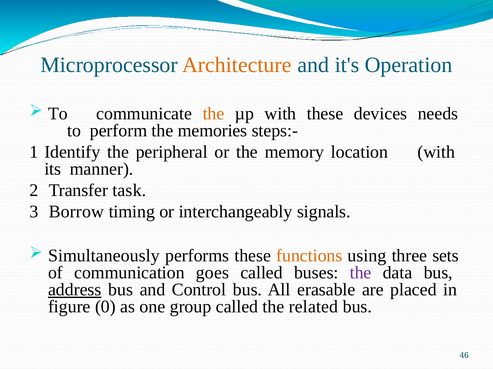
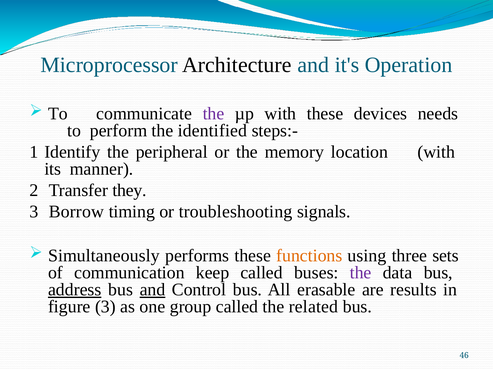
Architecture colour: orange -> black
the at (214, 114) colour: orange -> purple
memories: memories -> identified
task: task -> they
interchangeably: interchangeably -> troubleshooting
goes: goes -> keep
and at (152, 290) underline: none -> present
placed: placed -> results
figure 0: 0 -> 3
